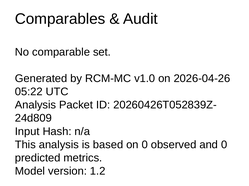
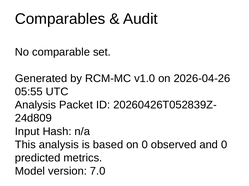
05:22: 05:22 -> 05:55
1.2: 1.2 -> 7.0
